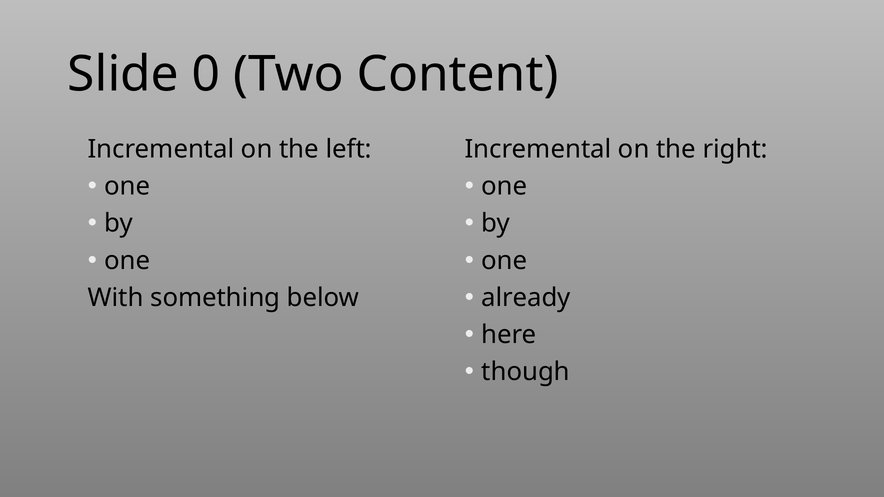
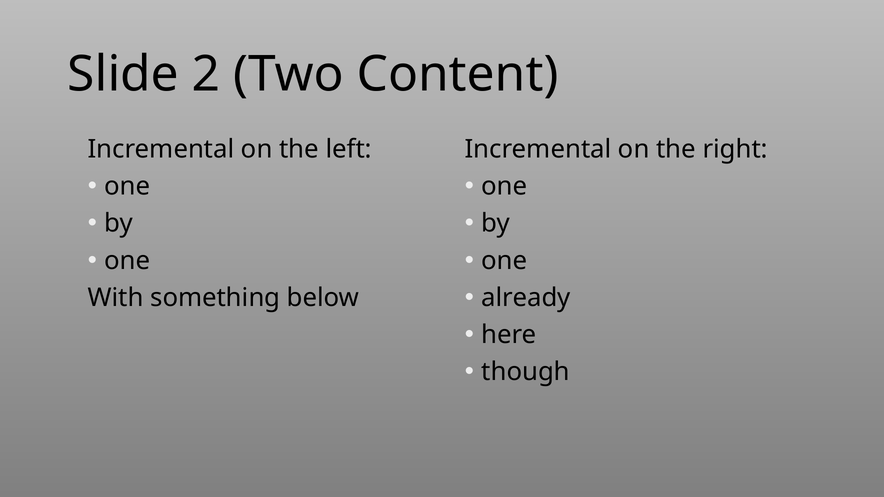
0: 0 -> 2
